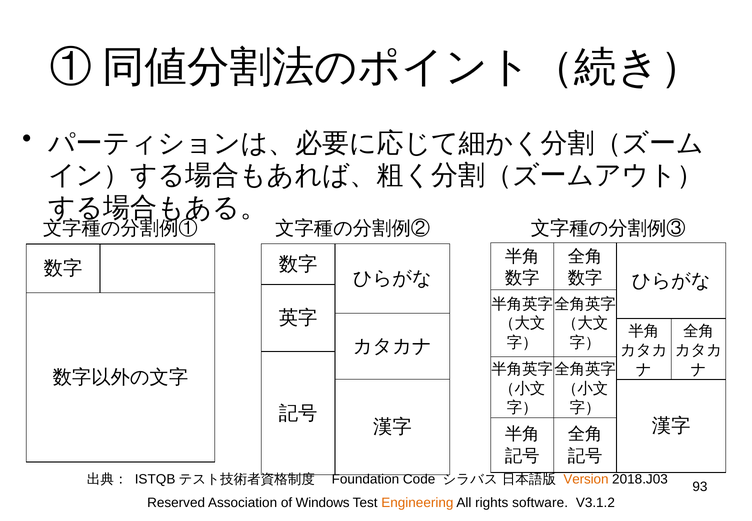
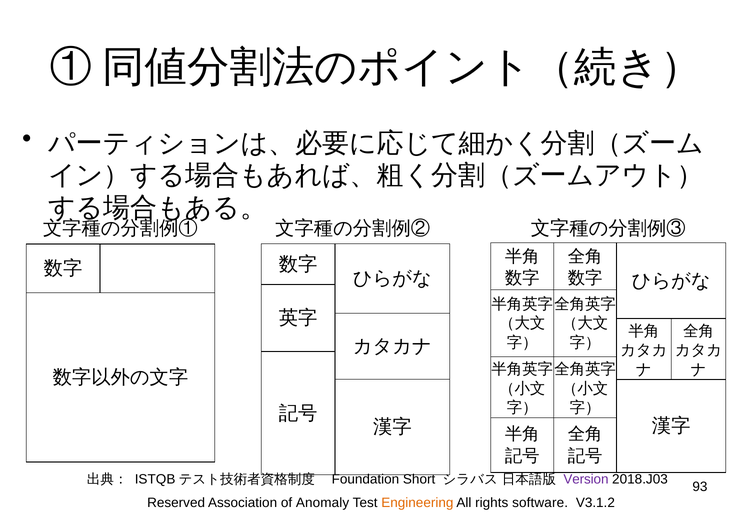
Code: Code -> Short
Version colour: orange -> purple
Windows: Windows -> Anomaly
